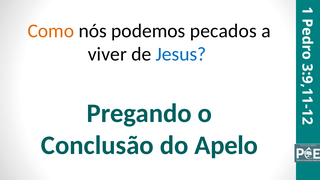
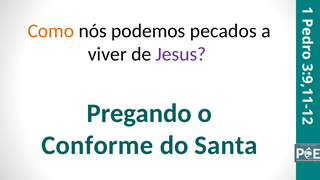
Jesus colour: blue -> purple
Conclusão: Conclusão -> Conforme
Apelo: Apelo -> Santa
